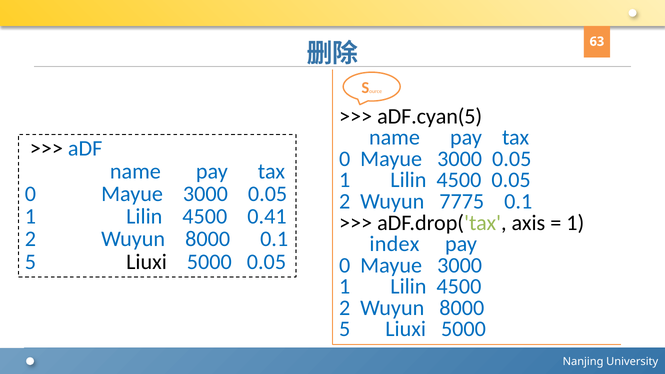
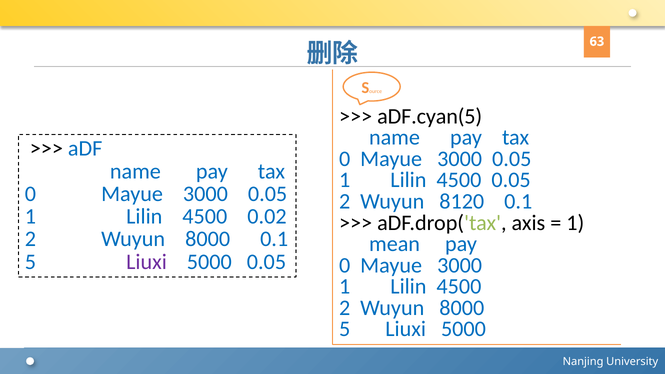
7775: 7775 -> 8120
0.41: 0.41 -> 0.02
index: index -> mean
Liuxi at (147, 262) colour: black -> purple
